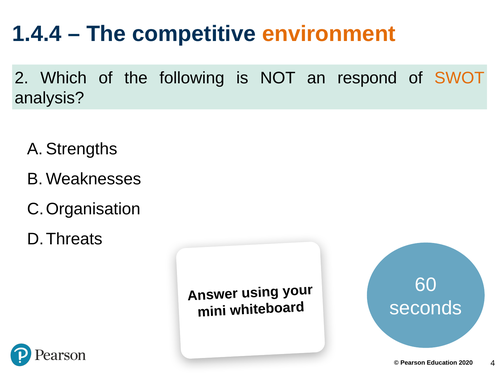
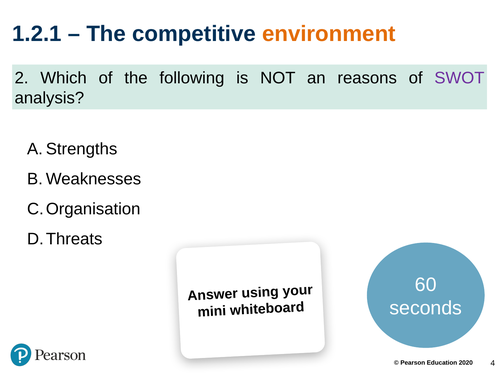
1.4.4: 1.4.4 -> 1.2.1
respond: respond -> reasons
SWOT colour: orange -> purple
